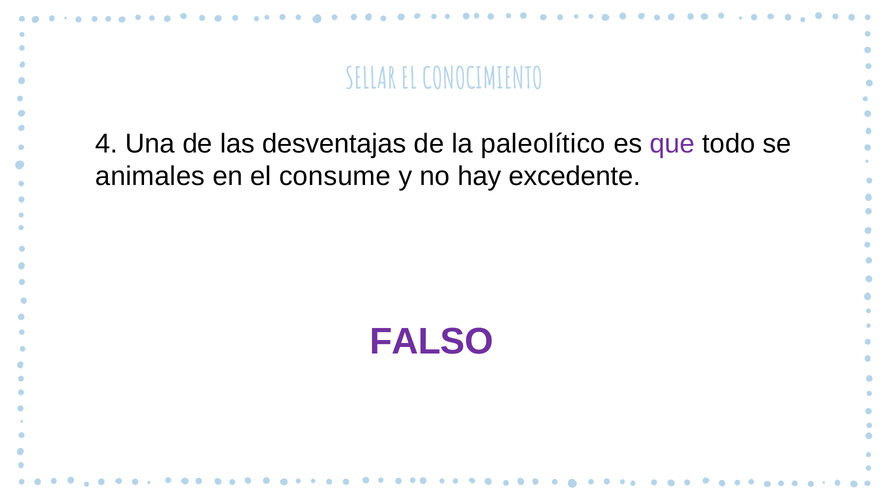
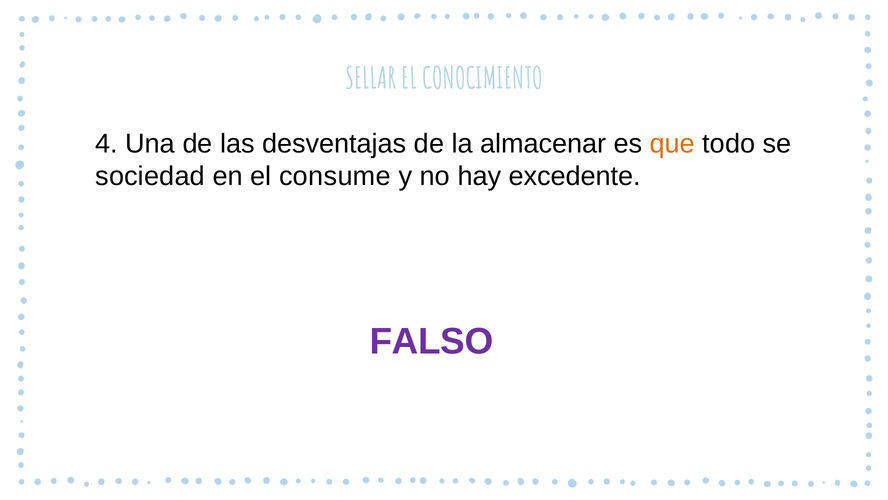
paleolítico: paleolítico -> almacenar
que colour: purple -> orange
animales: animales -> sociedad
